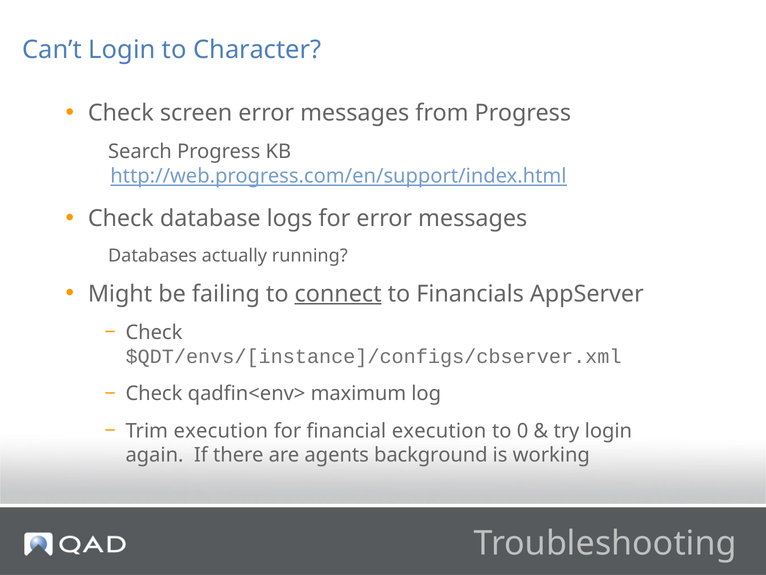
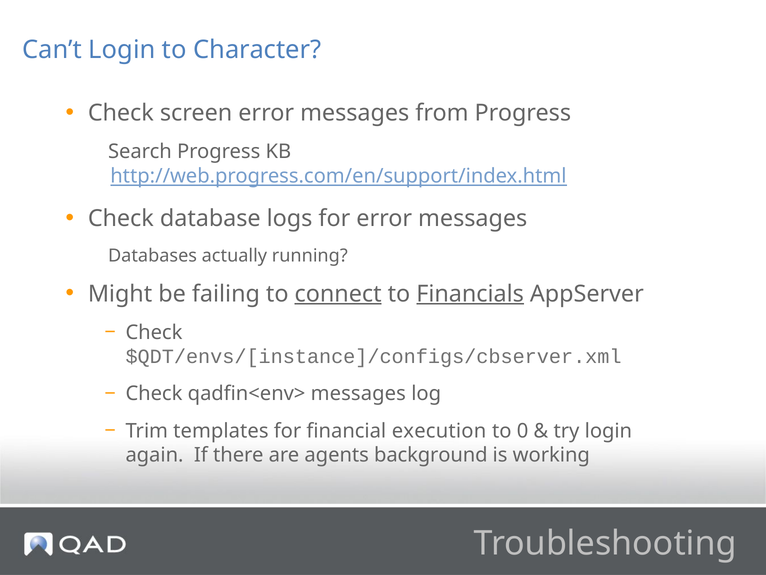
Financials underline: none -> present
qadfin<env> maximum: maximum -> messages
Trim execution: execution -> templates
